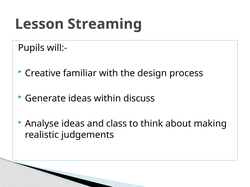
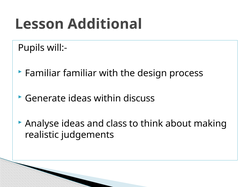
Streaming: Streaming -> Additional
Creative at (43, 73): Creative -> Familiar
